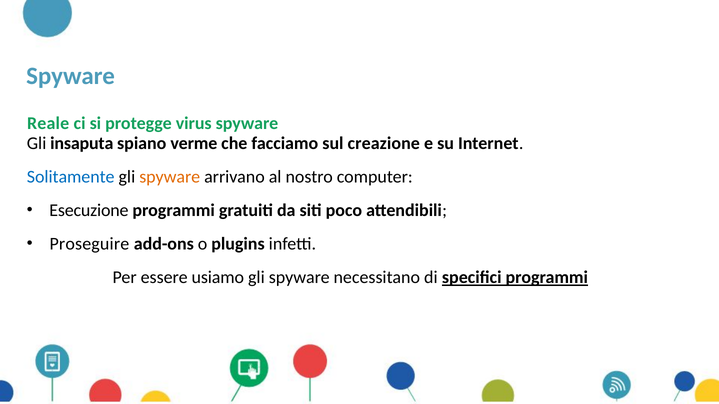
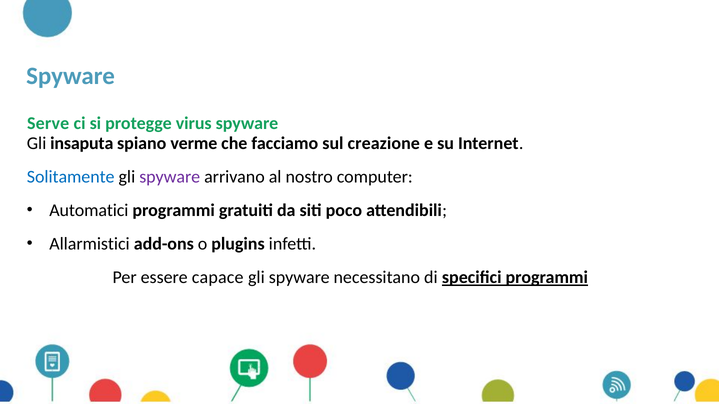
Reale: Reale -> Serve
spyware at (170, 177) colour: orange -> purple
Esecuzione: Esecuzione -> Automatici
Proseguire: Proseguire -> Allarmistici
usiamo: usiamo -> capace
